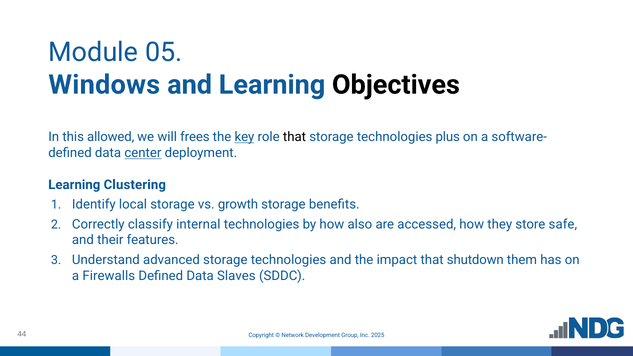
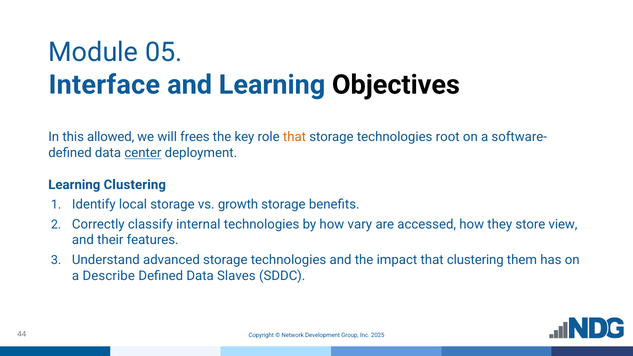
Windows: Windows -> Interface
key underline: present -> none
that at (294, 137) colour: black -> orange
plus: plus -> root
also: also -> vary
safe: safe -> view
that shutdown: shutdown -> clustering
Firewalls: Firewalls -> Describe
